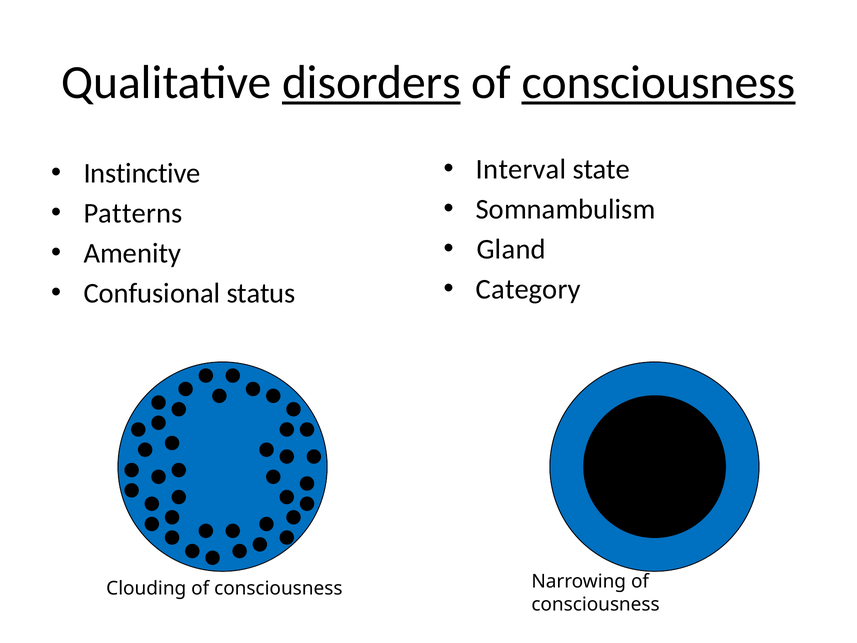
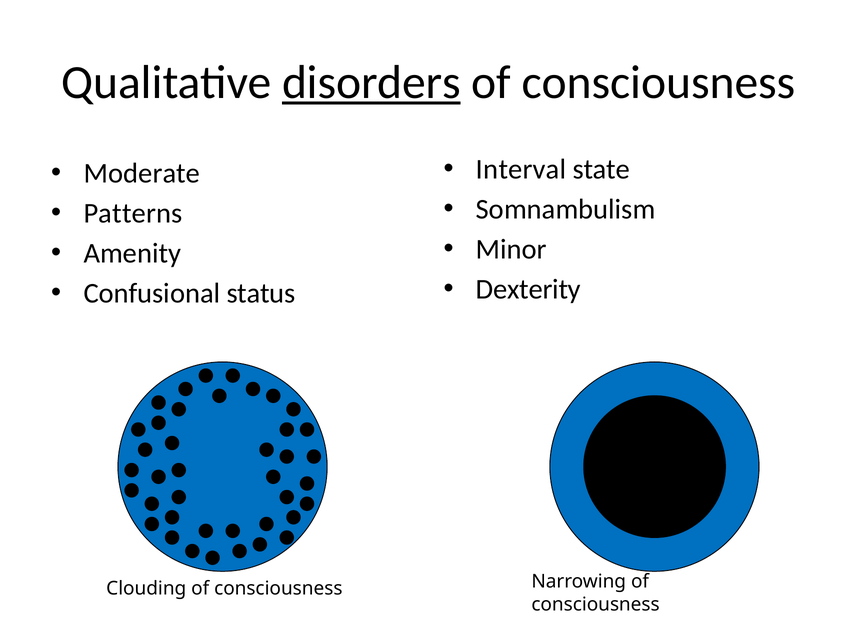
consciousness at (658, 83) underline: present -> none
Instinctive: Instinctive -> Moderate
Gland: Gland -> Minor
Category: Category -> Dexterity
